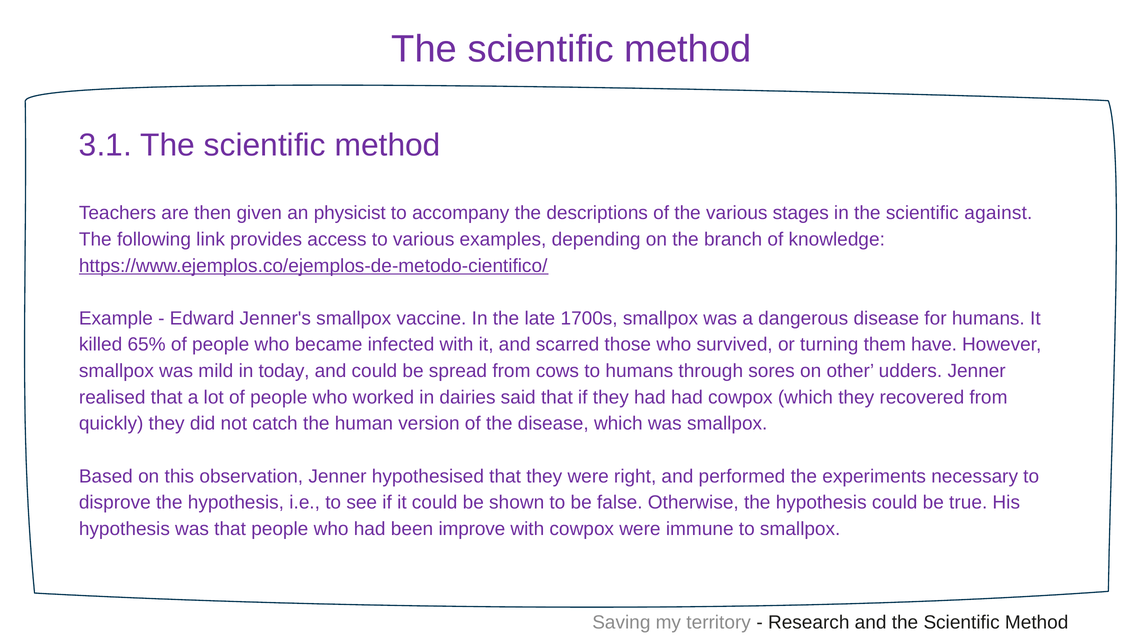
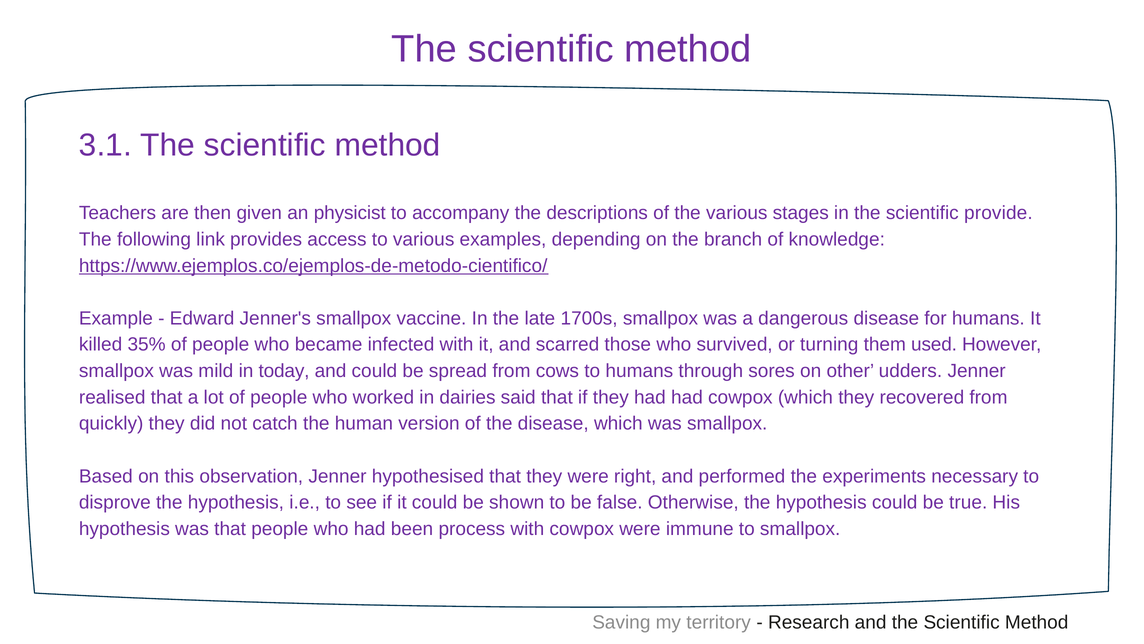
against: against -> provide
65%: 65% -> 35%
have: have -> used
improve: improve -> process
